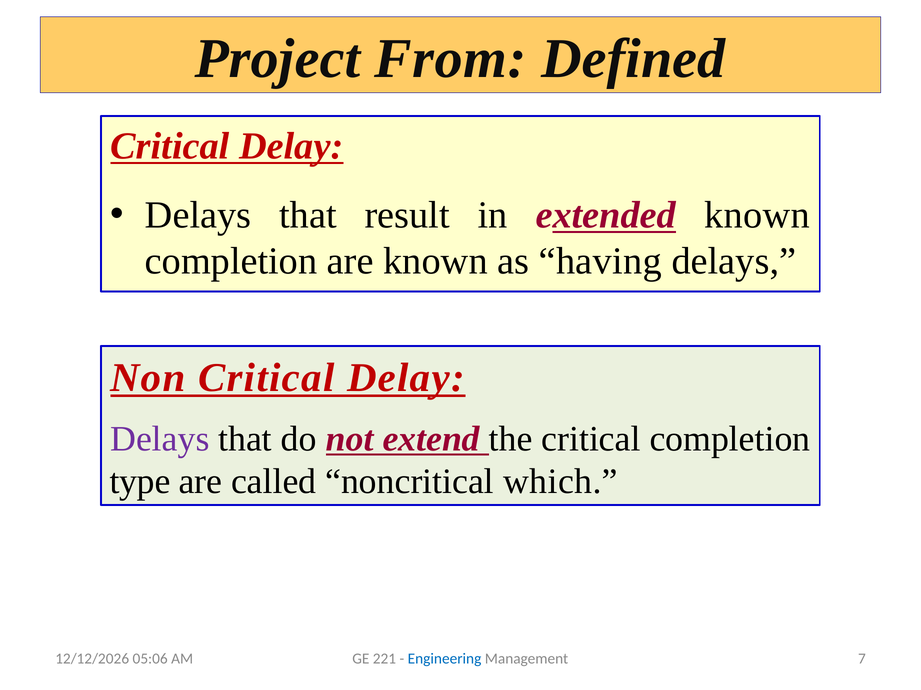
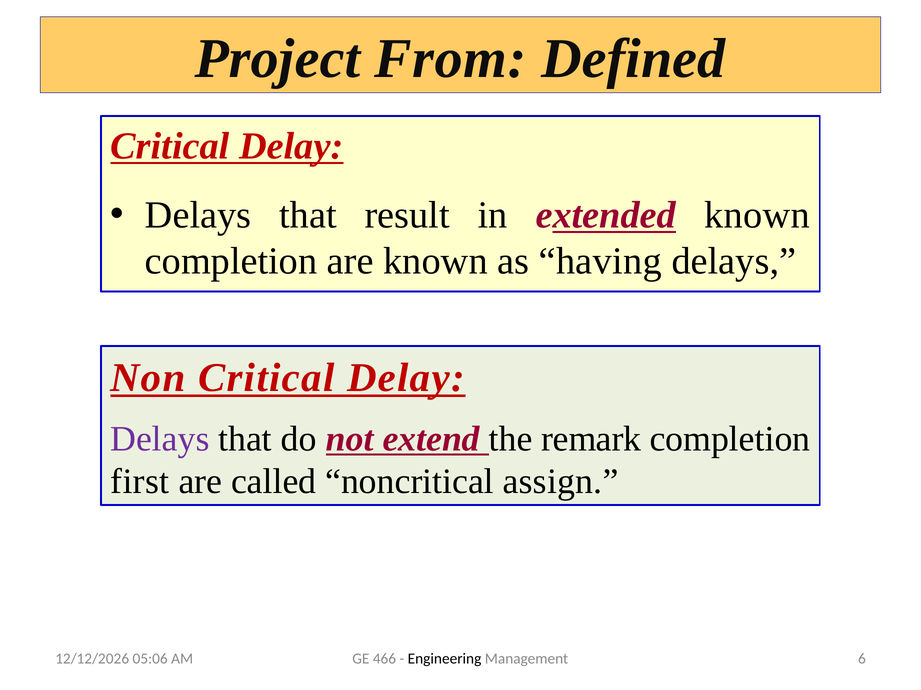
the critical: critical -> remark
type: type -> first
which: which -> assign
221: 221 -> 466
Engineering colour: blue -> black
7: 7 -> 6
